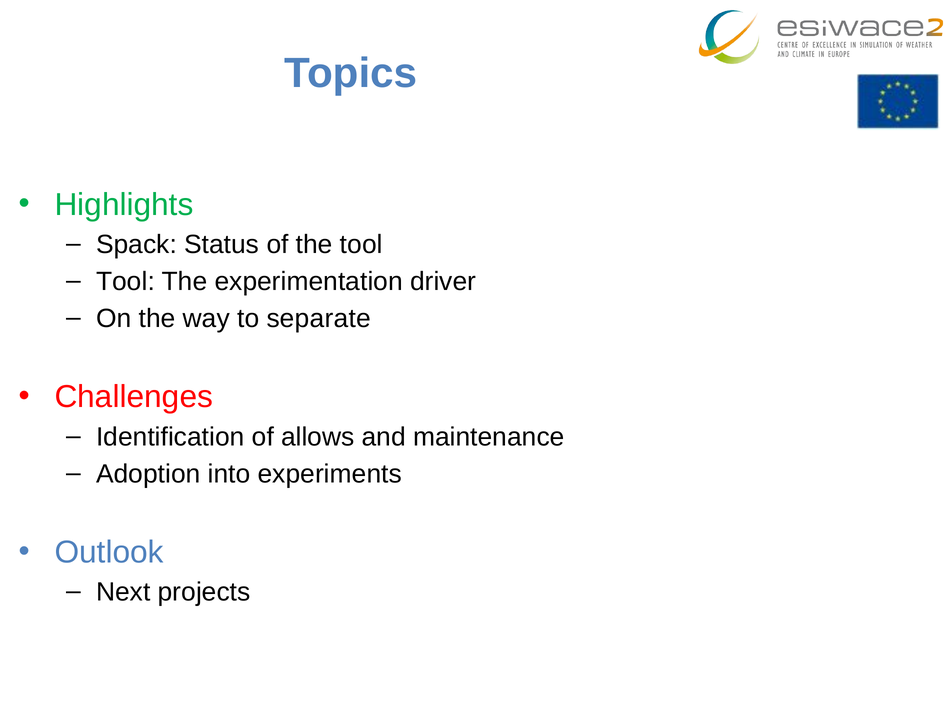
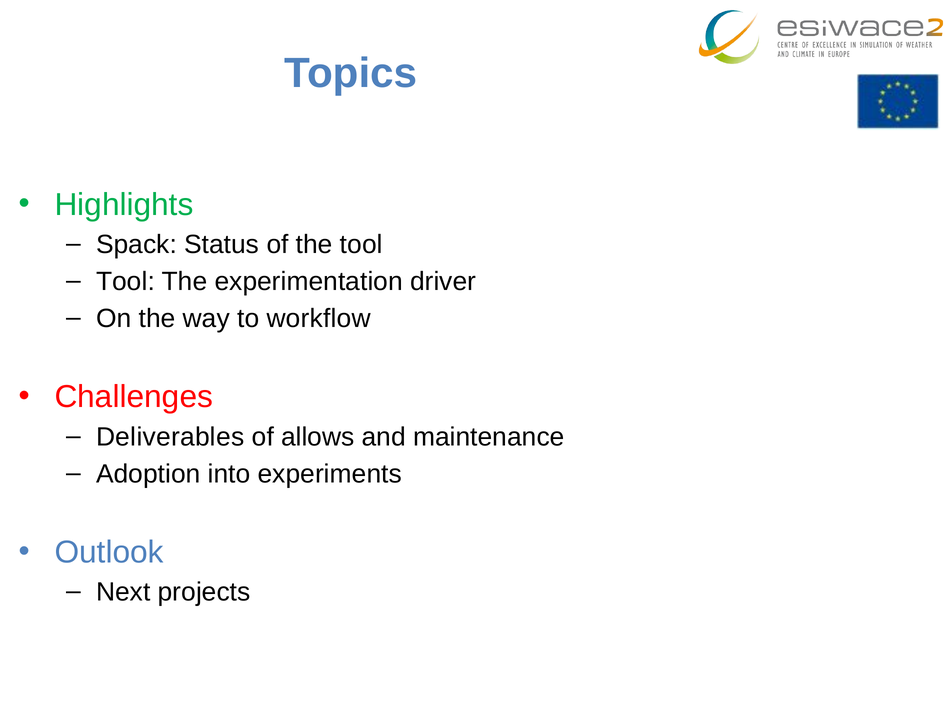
separate: separate -> workflow
Identification: Identification -> Deliverables
